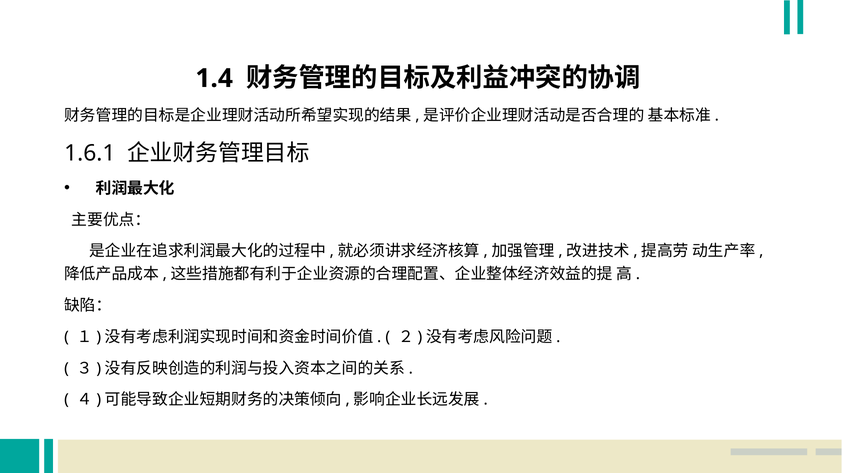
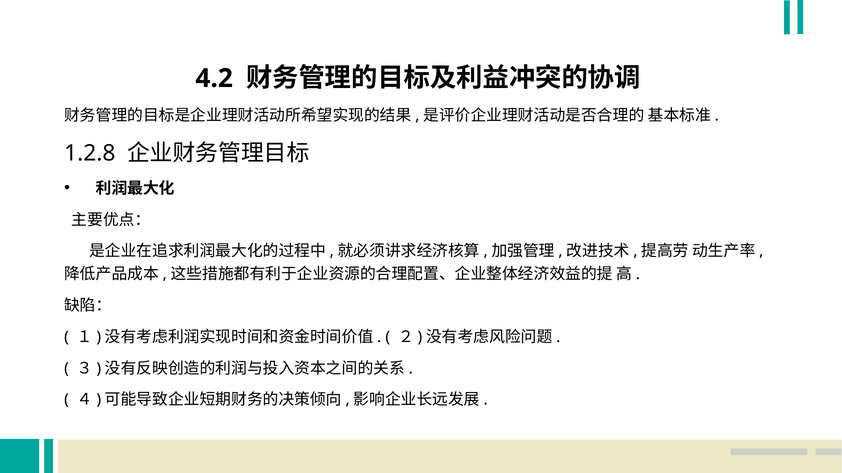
1.4: 1.4 -> 4.2
1.6.1: 1.6.1 -> 1.2.8
